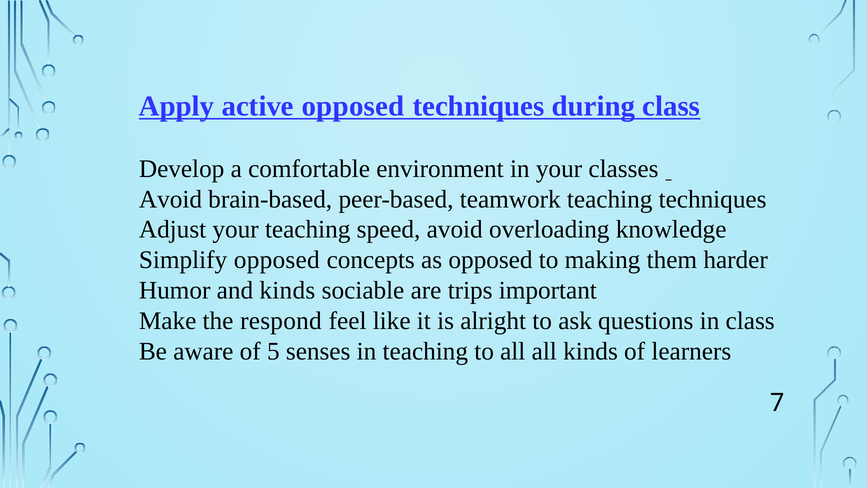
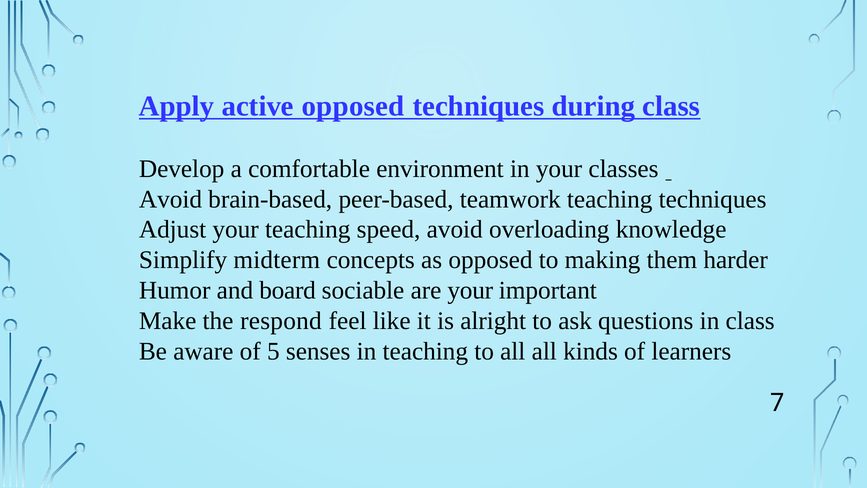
Simplify opposed: opposed -> midterm
and kinds: kinds -> board
are trips: trips -> your
